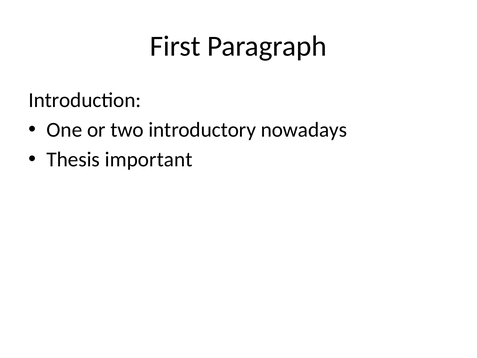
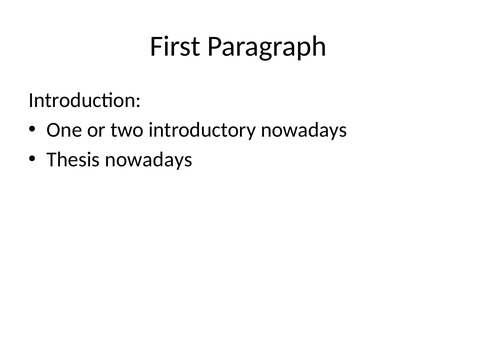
Thesis important: important -> nowadays
